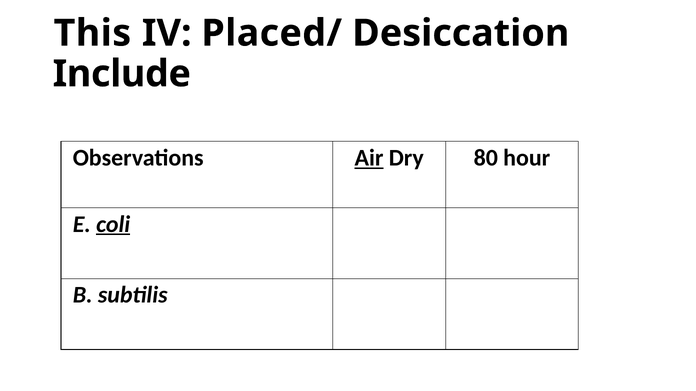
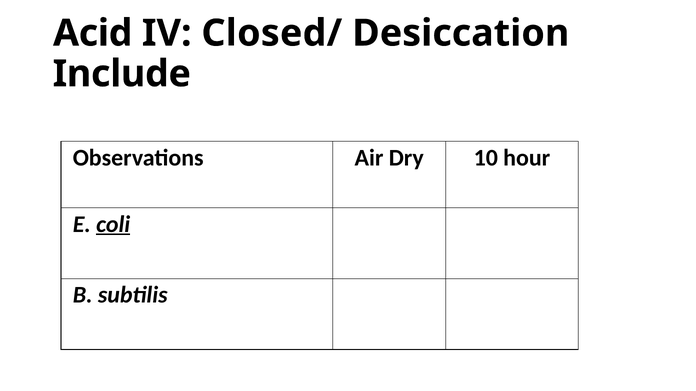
This: This -> Acid
Placed/: Placed/ -> Closed/
Air underline: present -> none
80: 80 -> 10
